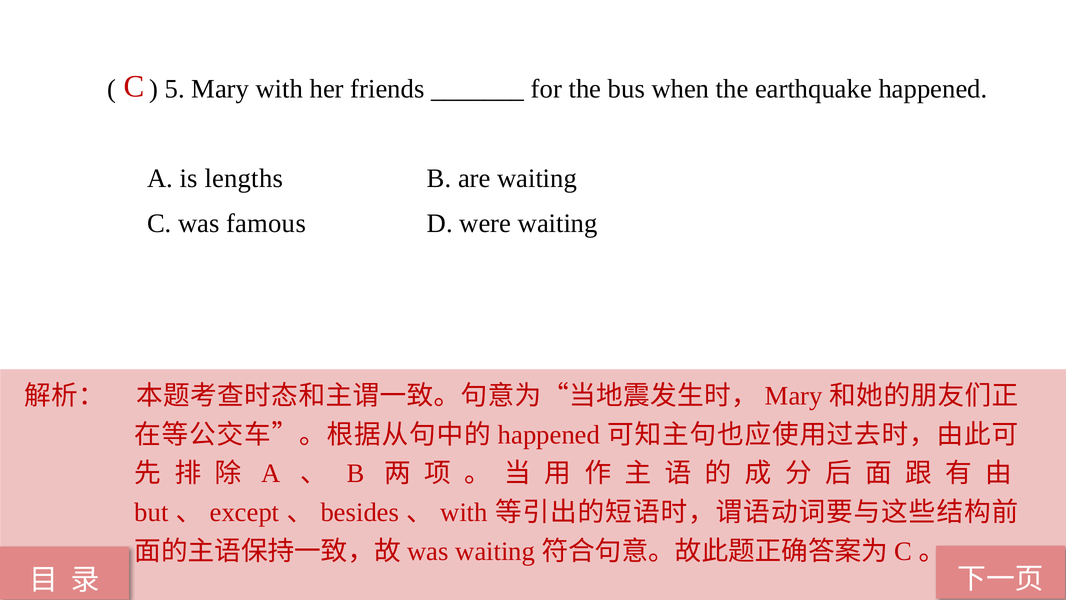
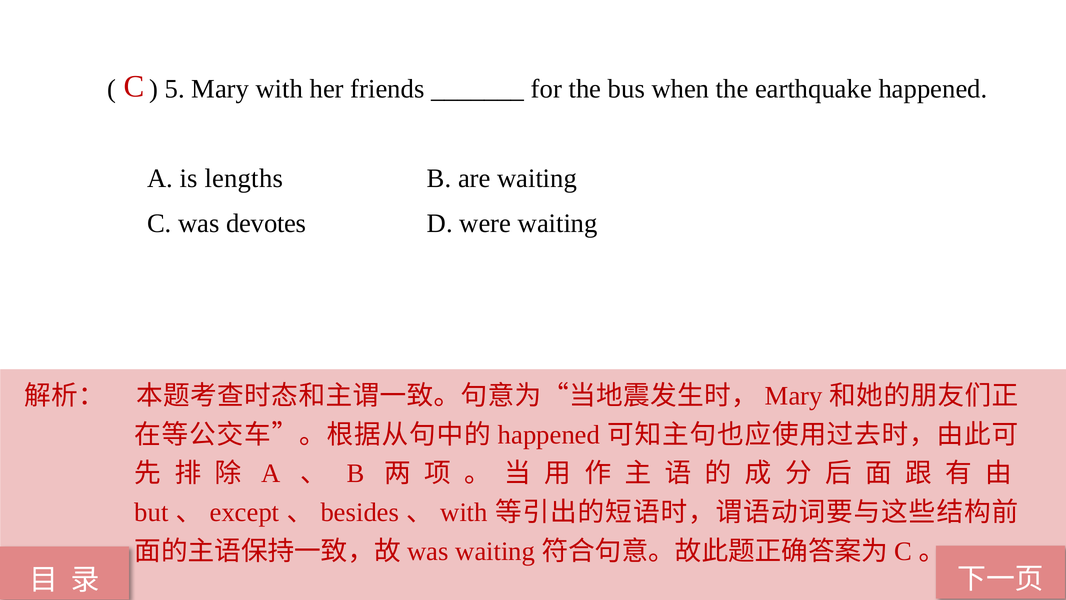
famous: famous -> devotes
